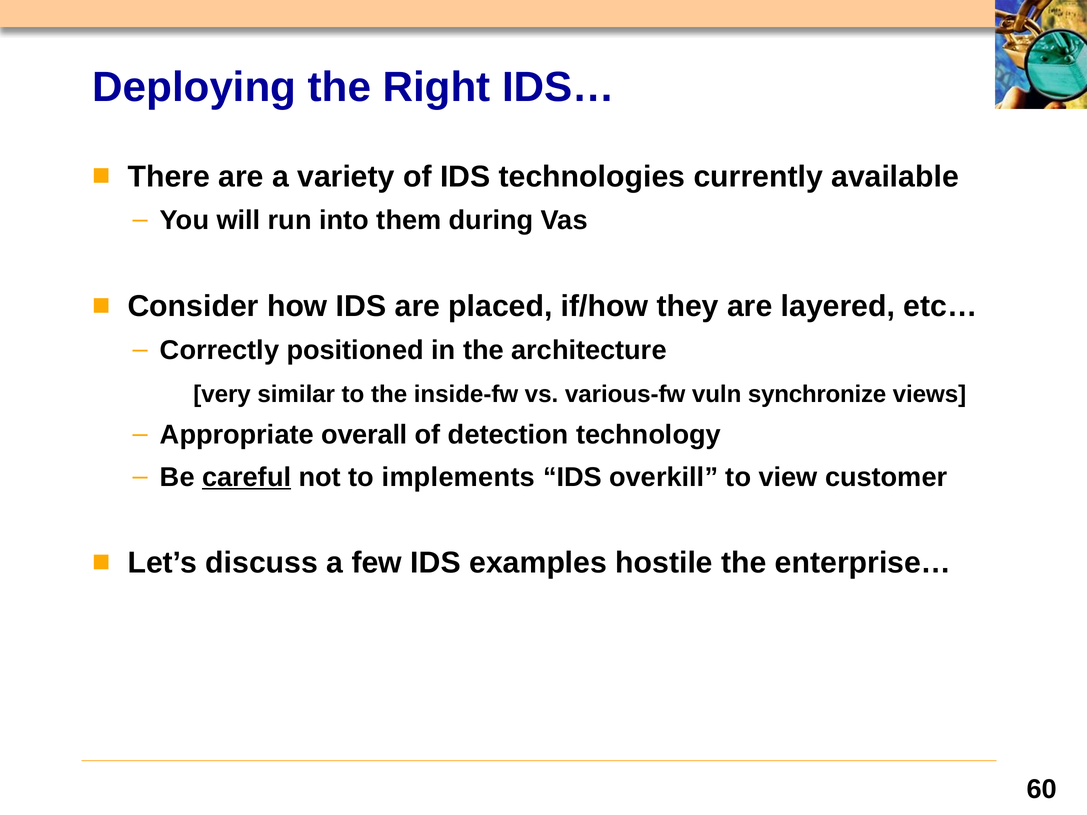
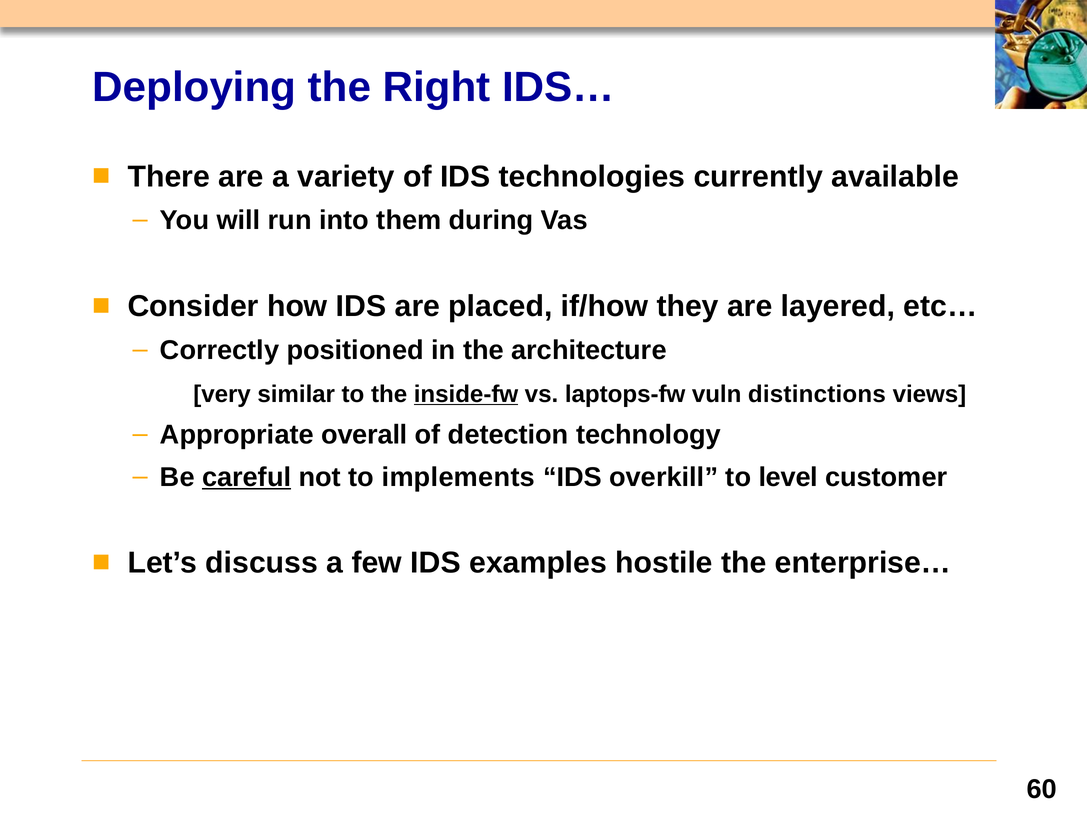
inside-fw underline: none -> present
various-fw: various-fw -> laptops-fw
synchronize: synchronize -> distinctions
view: view -> level
